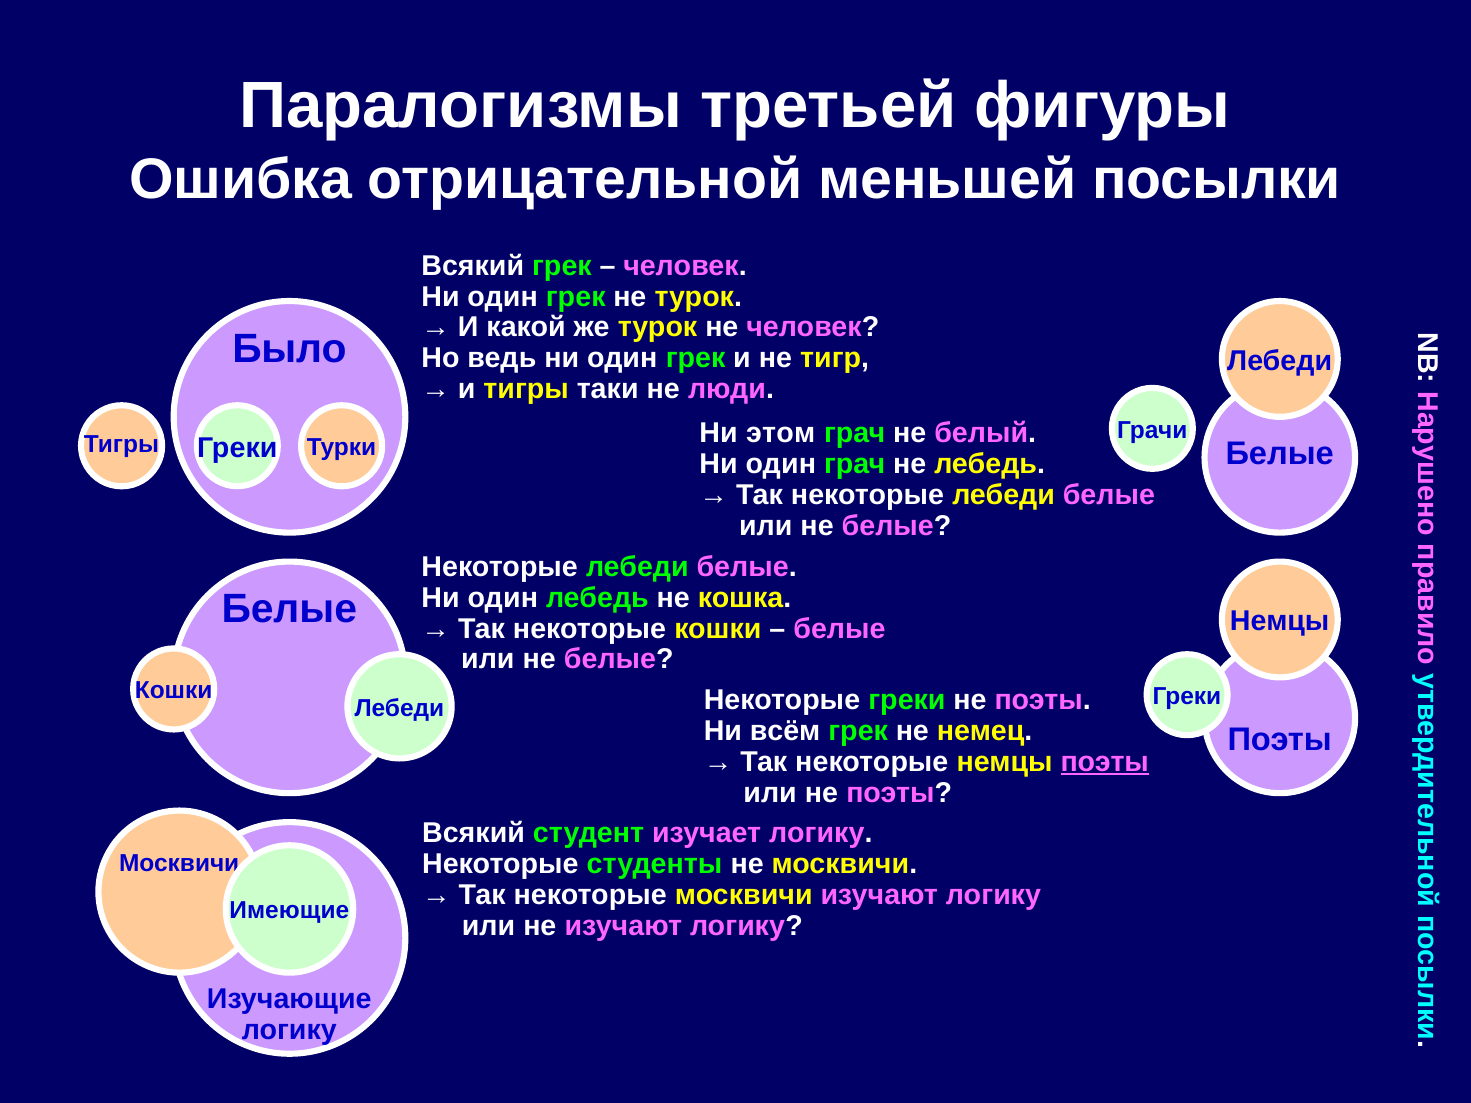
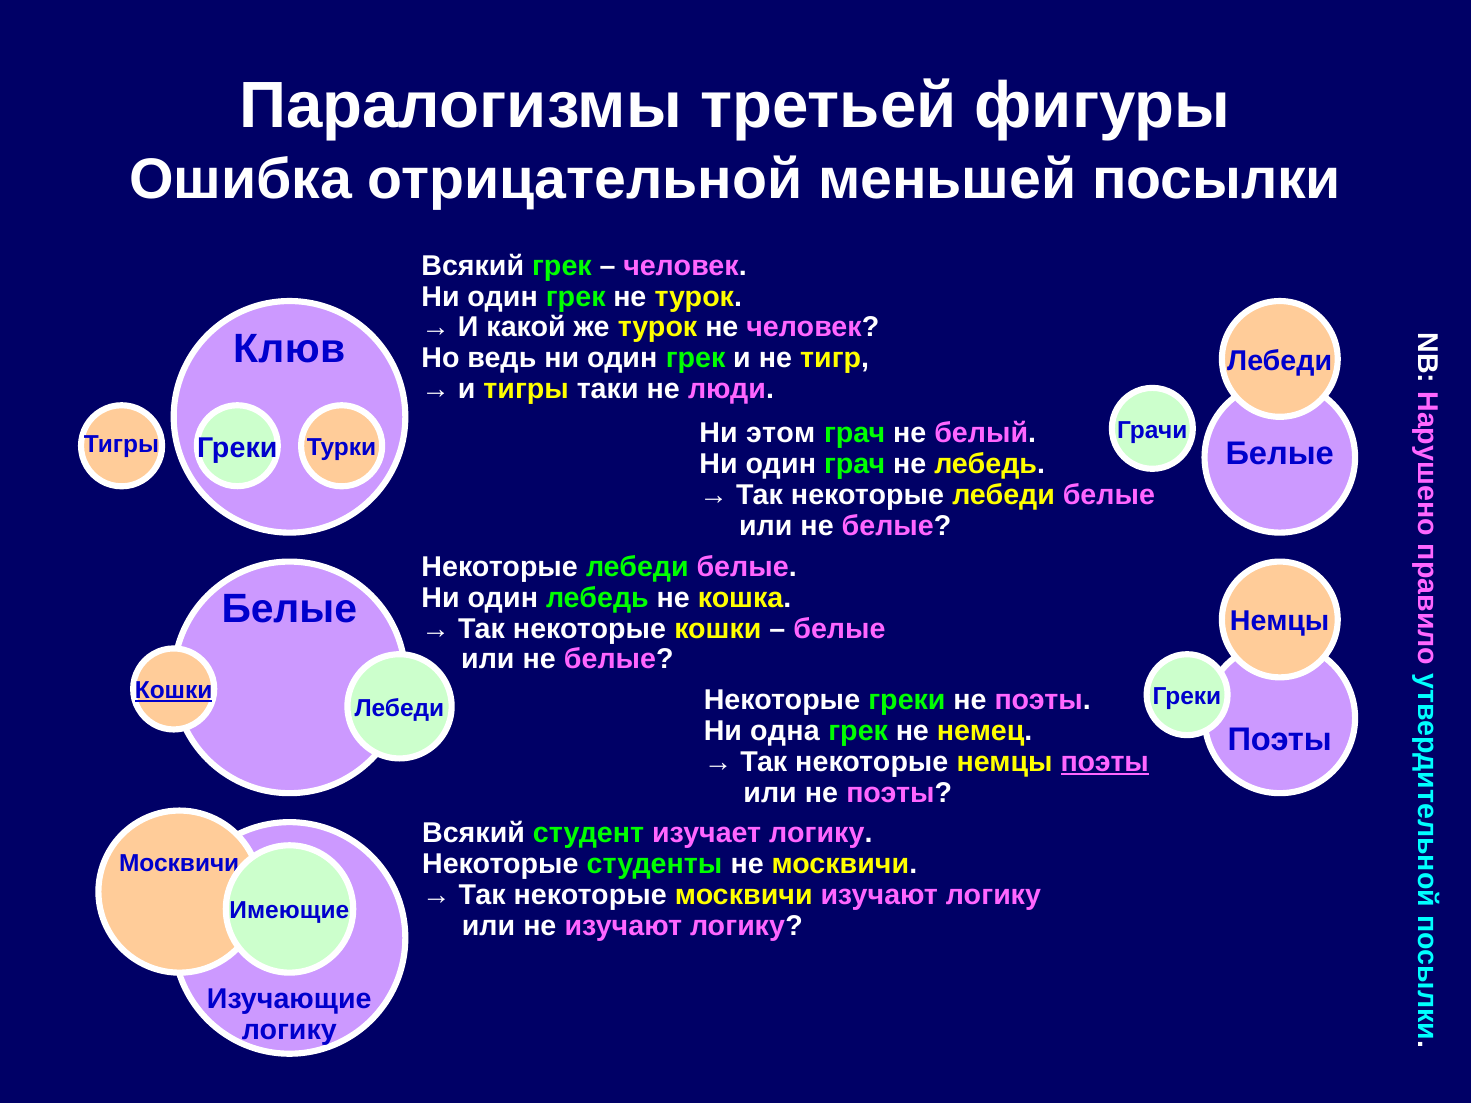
Было: Было -> Клюв
Кошки at (174, 691) underline: none -> present
всём: всём -> одна
